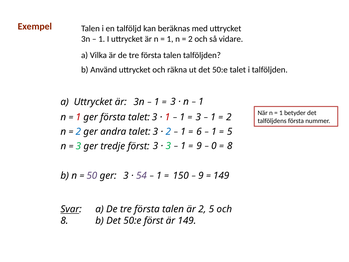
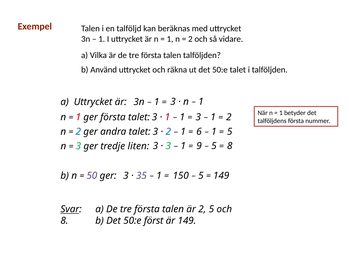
tredje först: först -> liten
0 at (214, 146): 0 -> 5
54: 54 -> 35
9 at (201, 176): 9 -> 5
